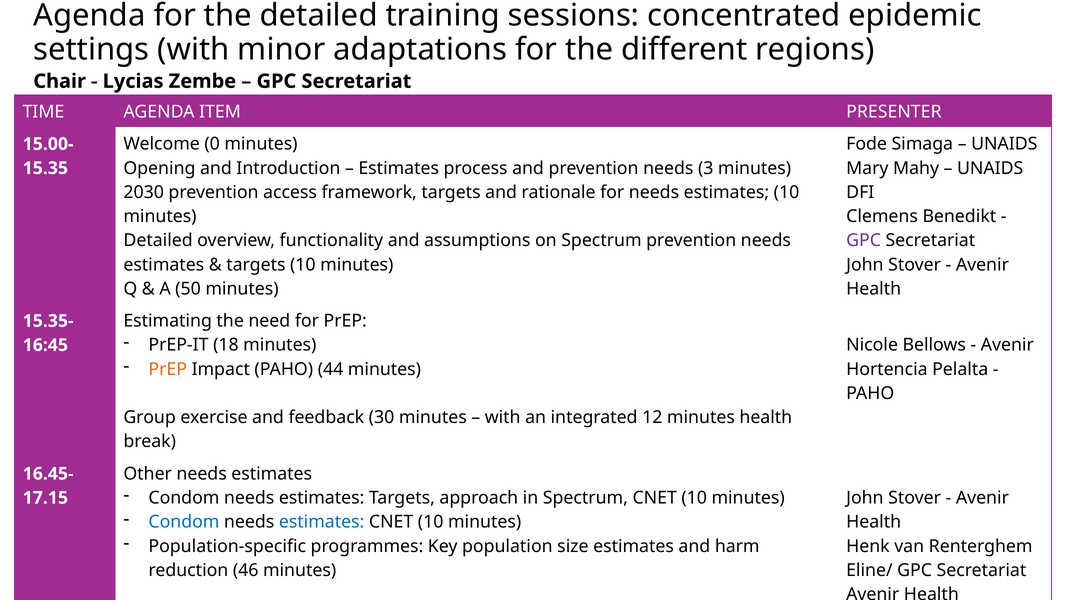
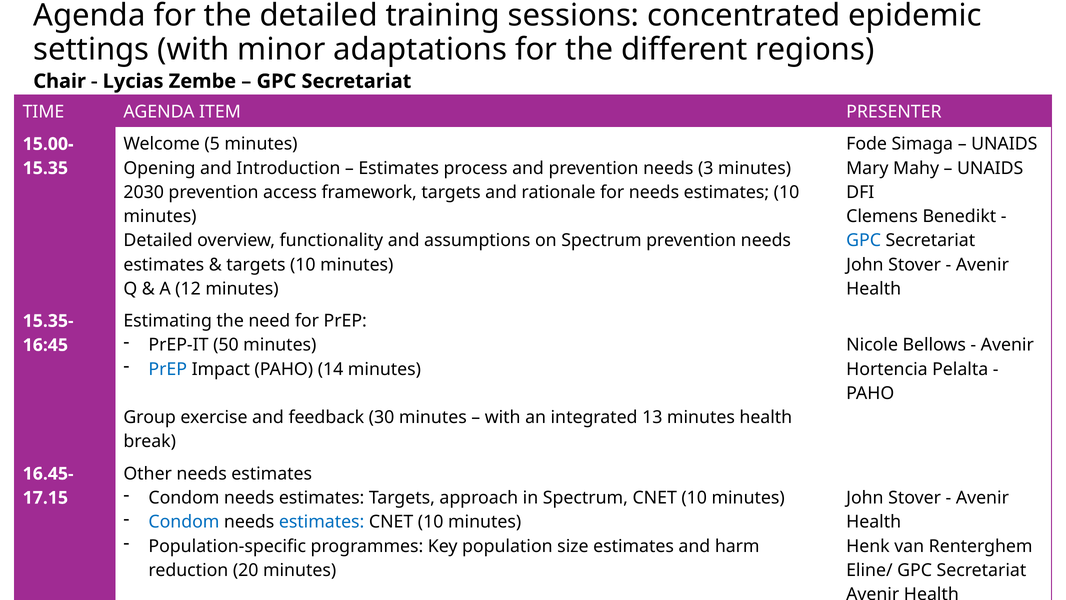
0: 0 -> 5
GPC at (864, 240) colour: purple -> blue
50: 50 -> 12
18: 18 -> 50
PrEP at (168, 369) colour: orange -> blue
44: 44 -> 14
12: 12 -> 13
46: 46 -> 20
